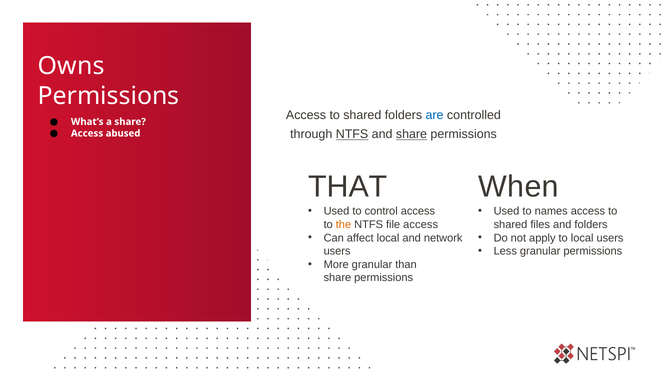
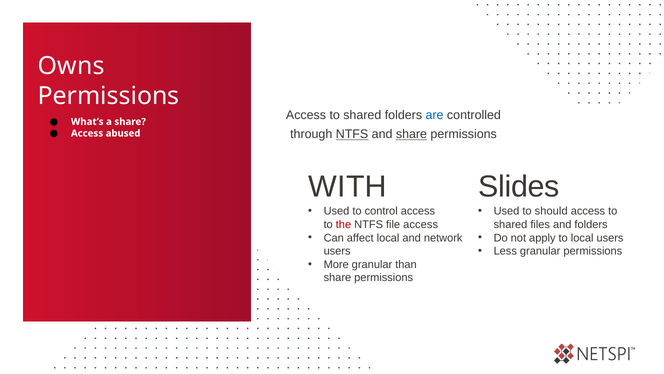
THAT: THAT -> WITH
When: When -> Slides
names: names -> should
the colour: orange -> red
